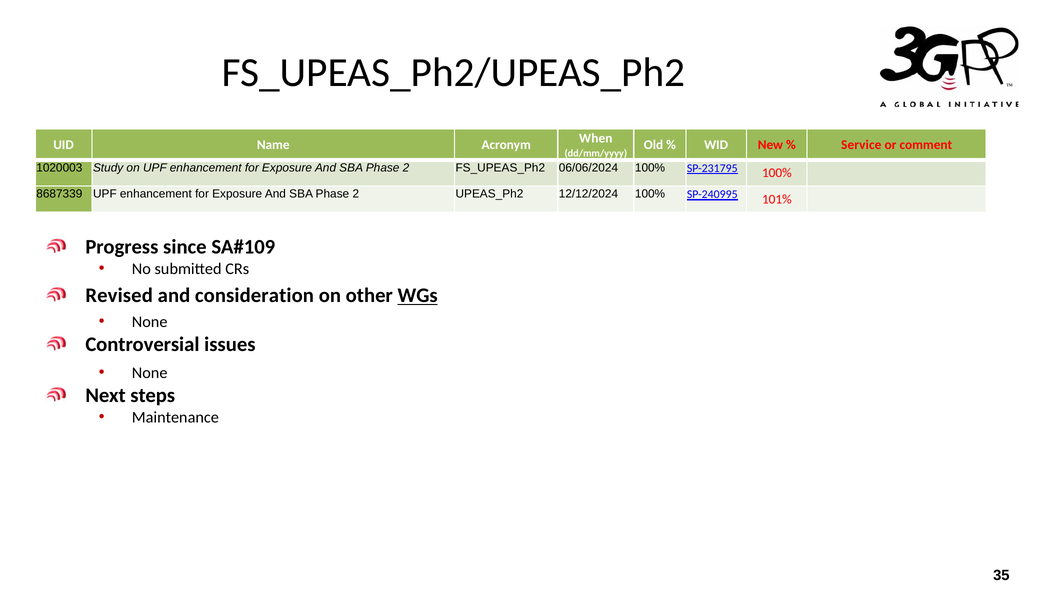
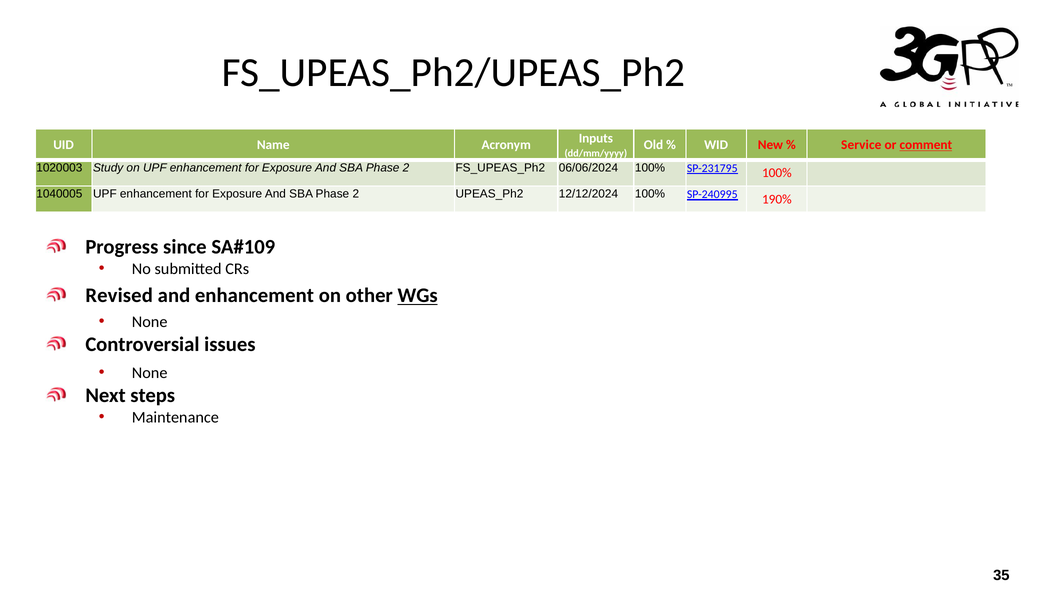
When: When -> Inputs
comment underline: none -> present
8687339: 8687339 -> 1040005
101%: 101% -> 190%
and consideration: consideration -> enhancement
